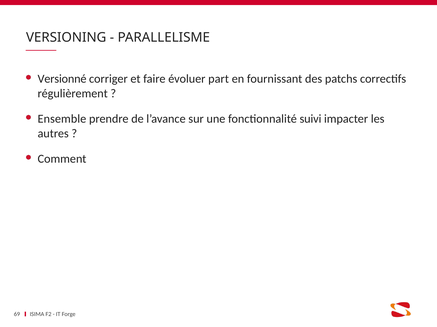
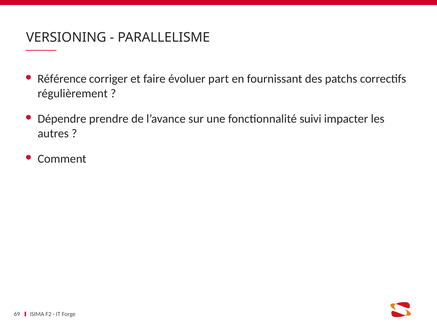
Versionné: Versionné -> Référence
Ensemble: Ensemble -> Dépendre
